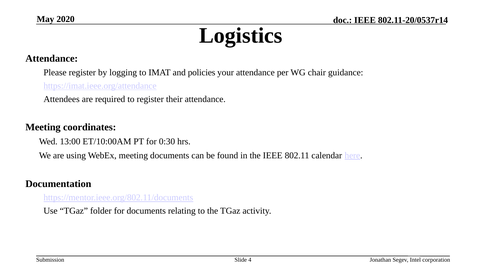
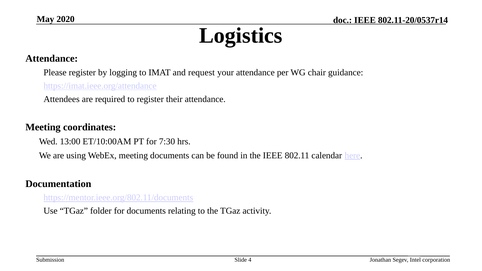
policies: policies -> request
0:30: 0:30 -> 7:30
